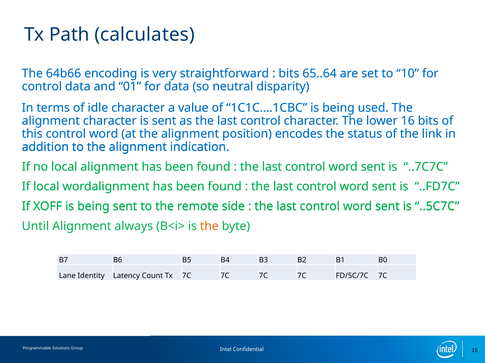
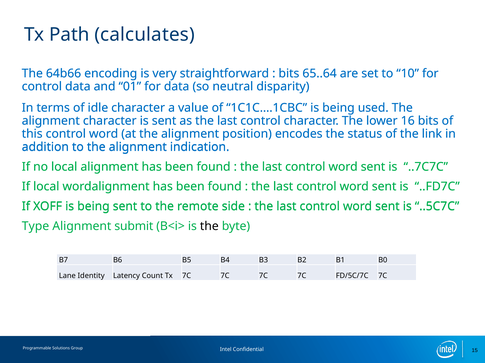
Until: Until -> Type
always: always -> submit
the at (209, 226) colour: orange -> black
